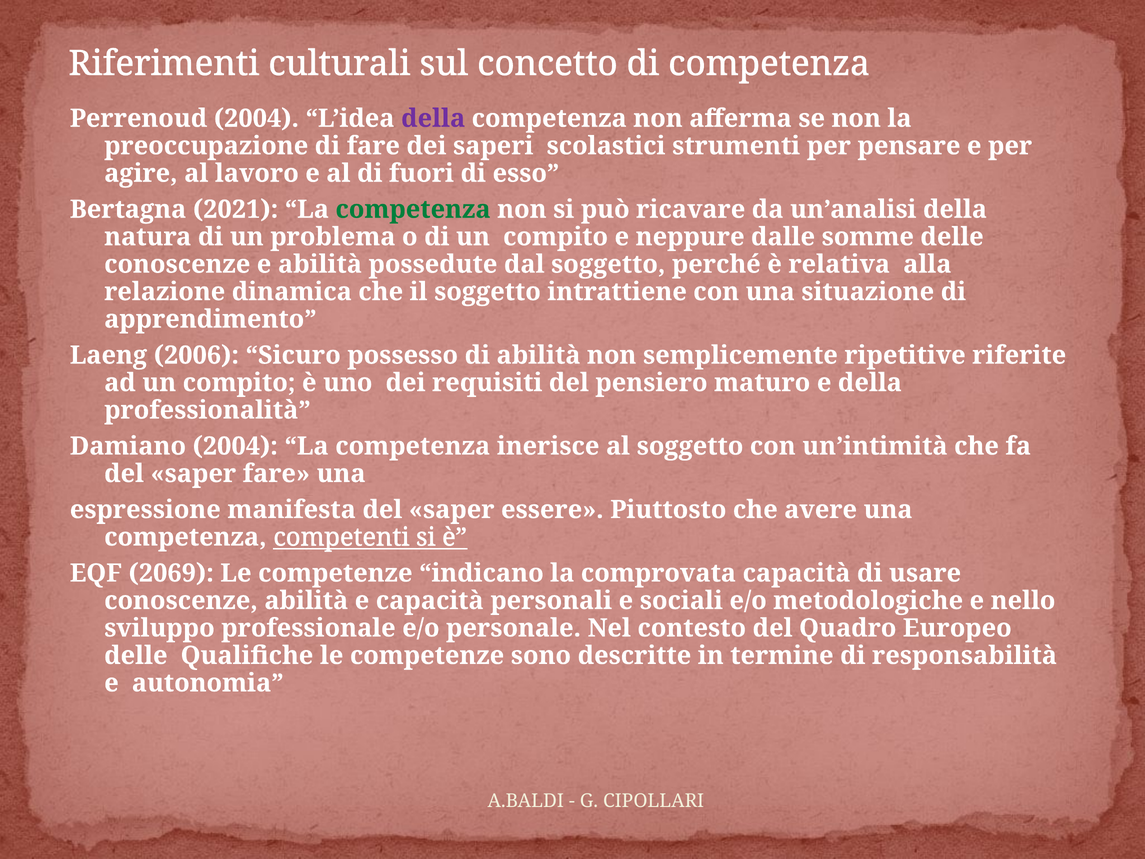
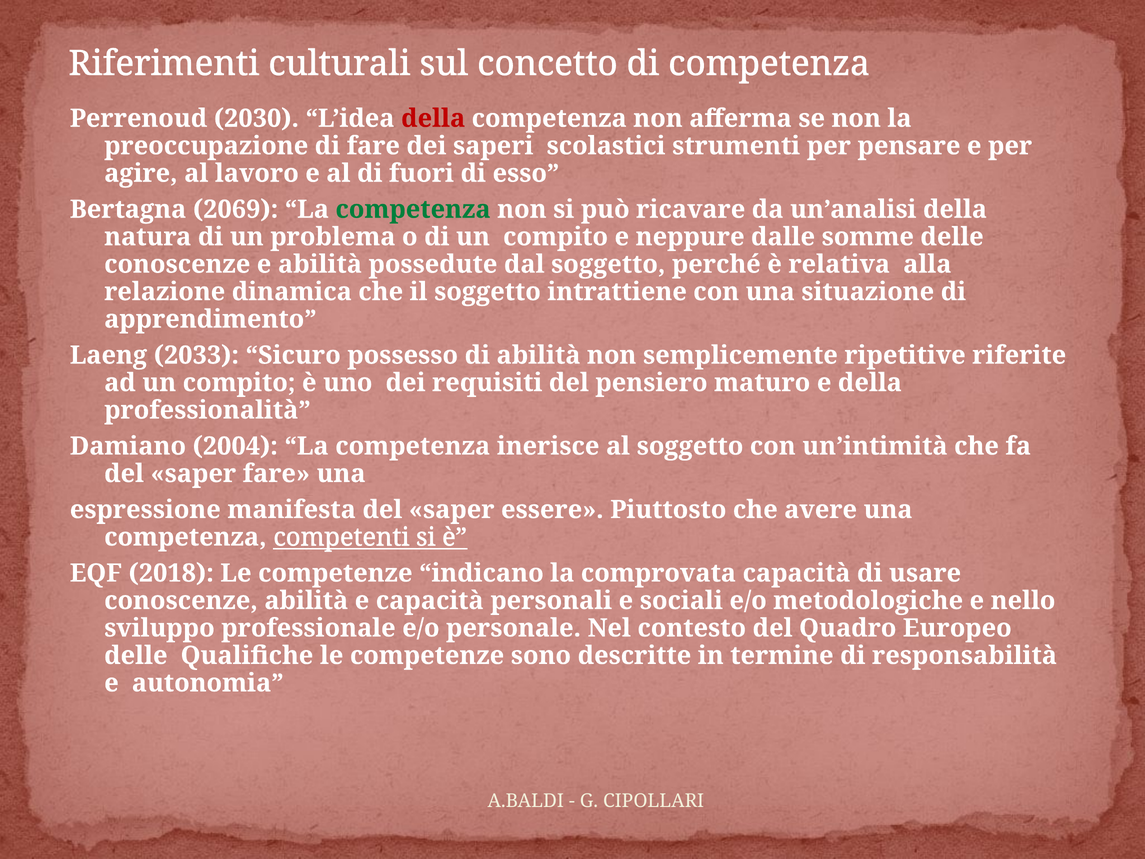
Perrenoud 2004: 2004 -> 2030
della at (433, 118) colour: purple -> red
2021: 2021 -> 2069
2006: 2006 -> 2033
2069: 2069 -> 2018
